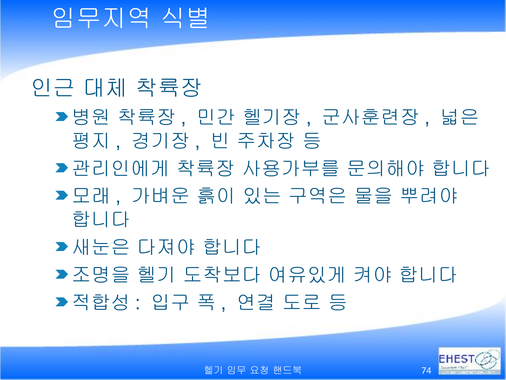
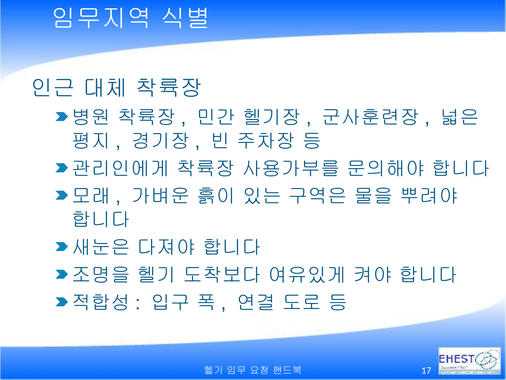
74: 74 -> 17
